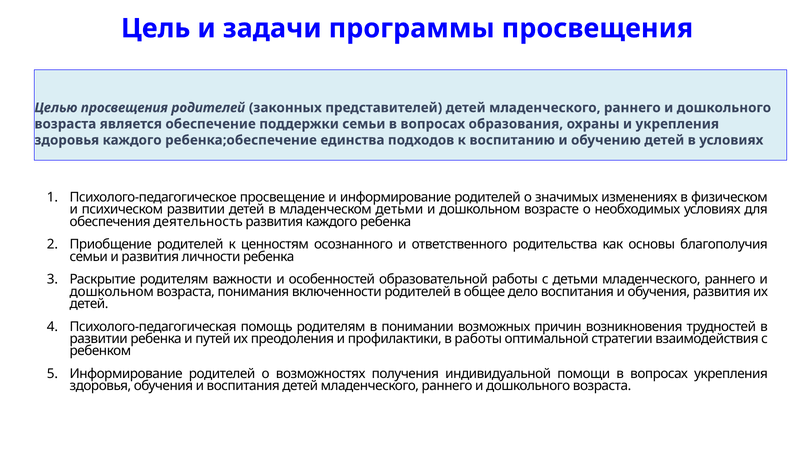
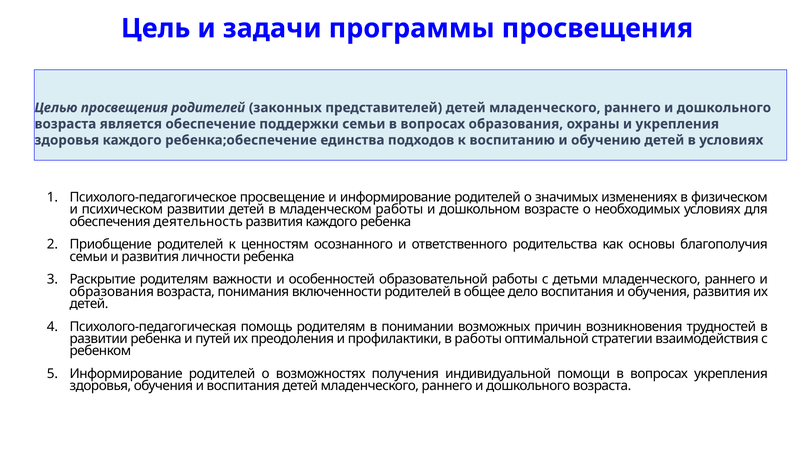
младенческом детьми: детьми -> работы
дошкольном at (112, 292): дошкольном -> образования
